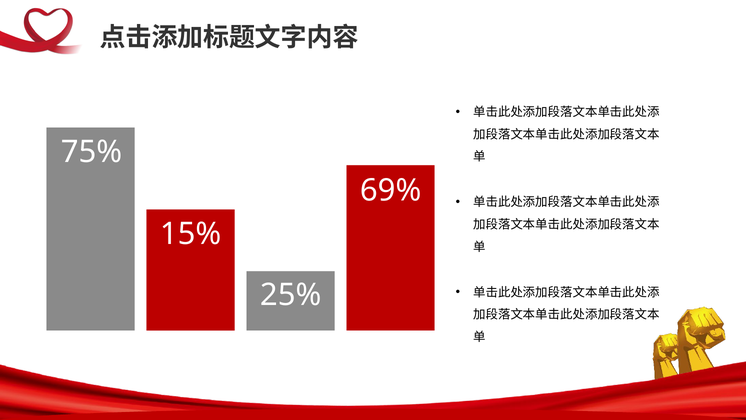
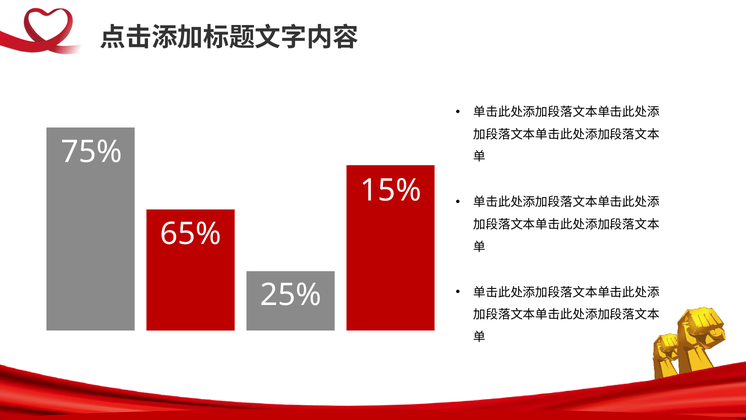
69%: 69% -> 15%
15%: 15% -> 65%
